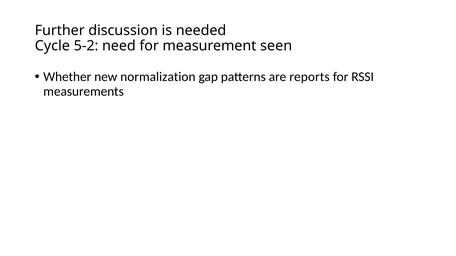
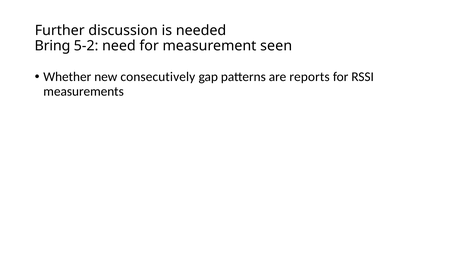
Cycle: Cycle -> Bring
normalization: normalization -> consecutively
